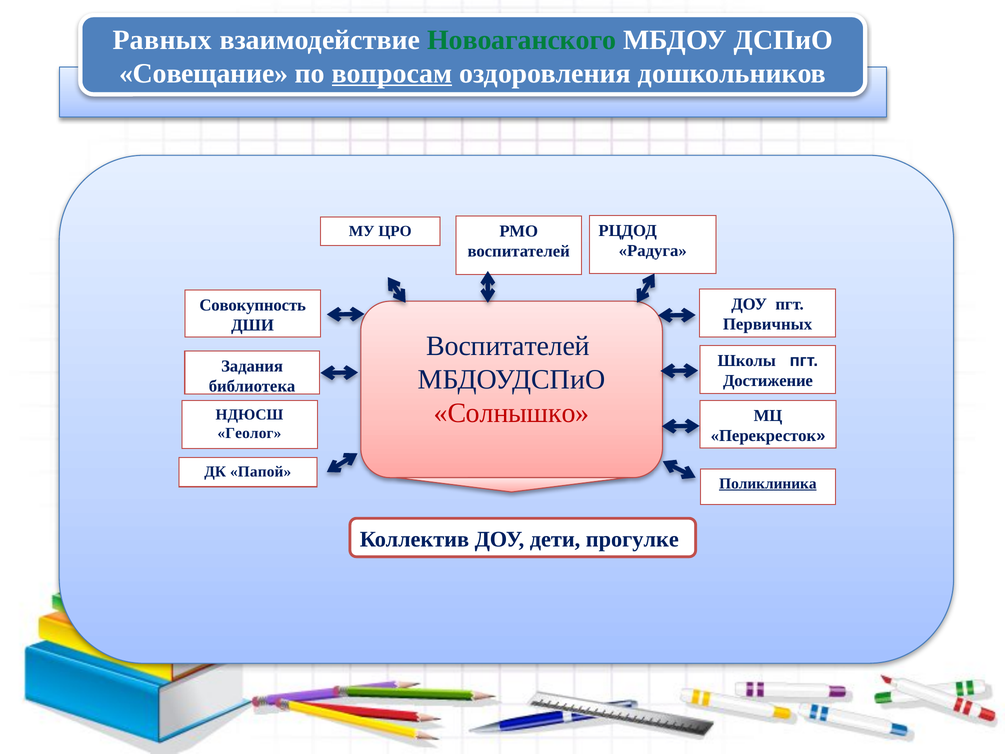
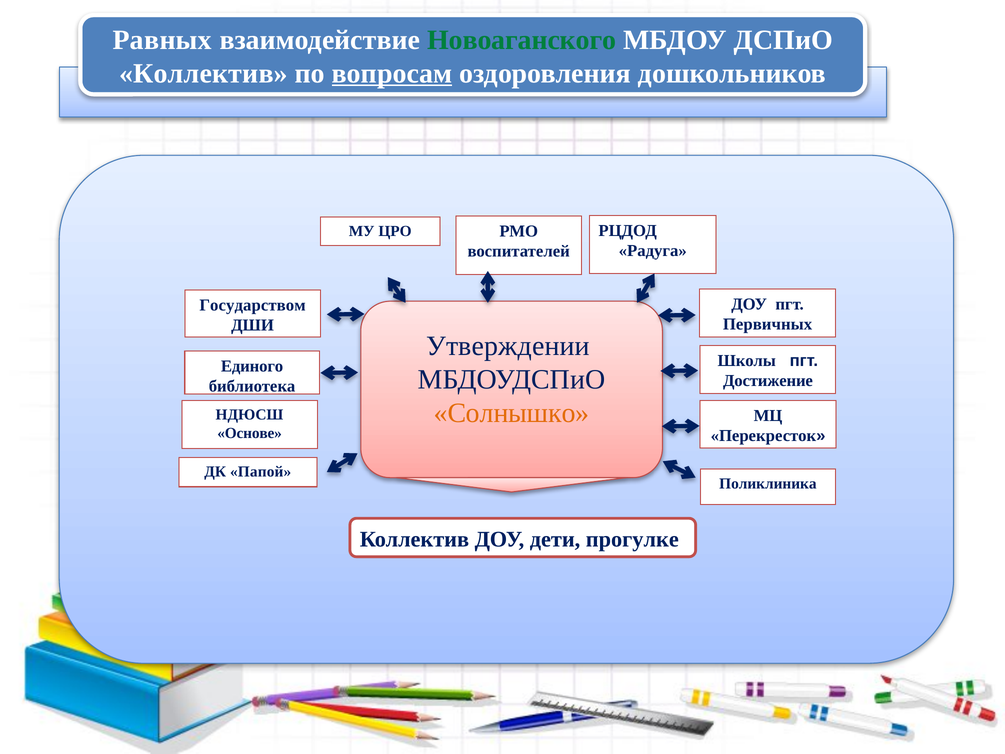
Совещание at (204, 73): Совещание -> Коллектив
Совокупность: Совокупность -> Государством
Воспитателей at (508, 346): Воспитателей -> Утверждении
Задания: Задания -> Единого
Солнышко colour: red -> orange
Геолог: Геолог -> Основе
Поликлиника underline: present -> none
